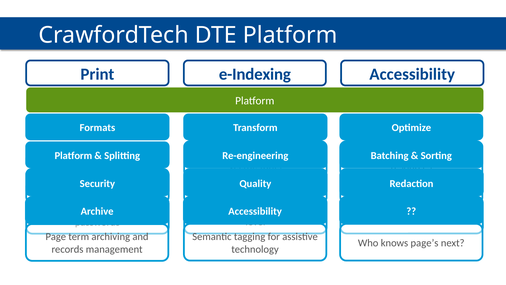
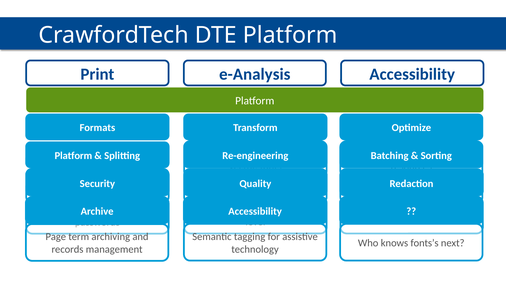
e-Indexing: e-Indexing -> e-Analysis
page’s: page’s -> fonts’s
